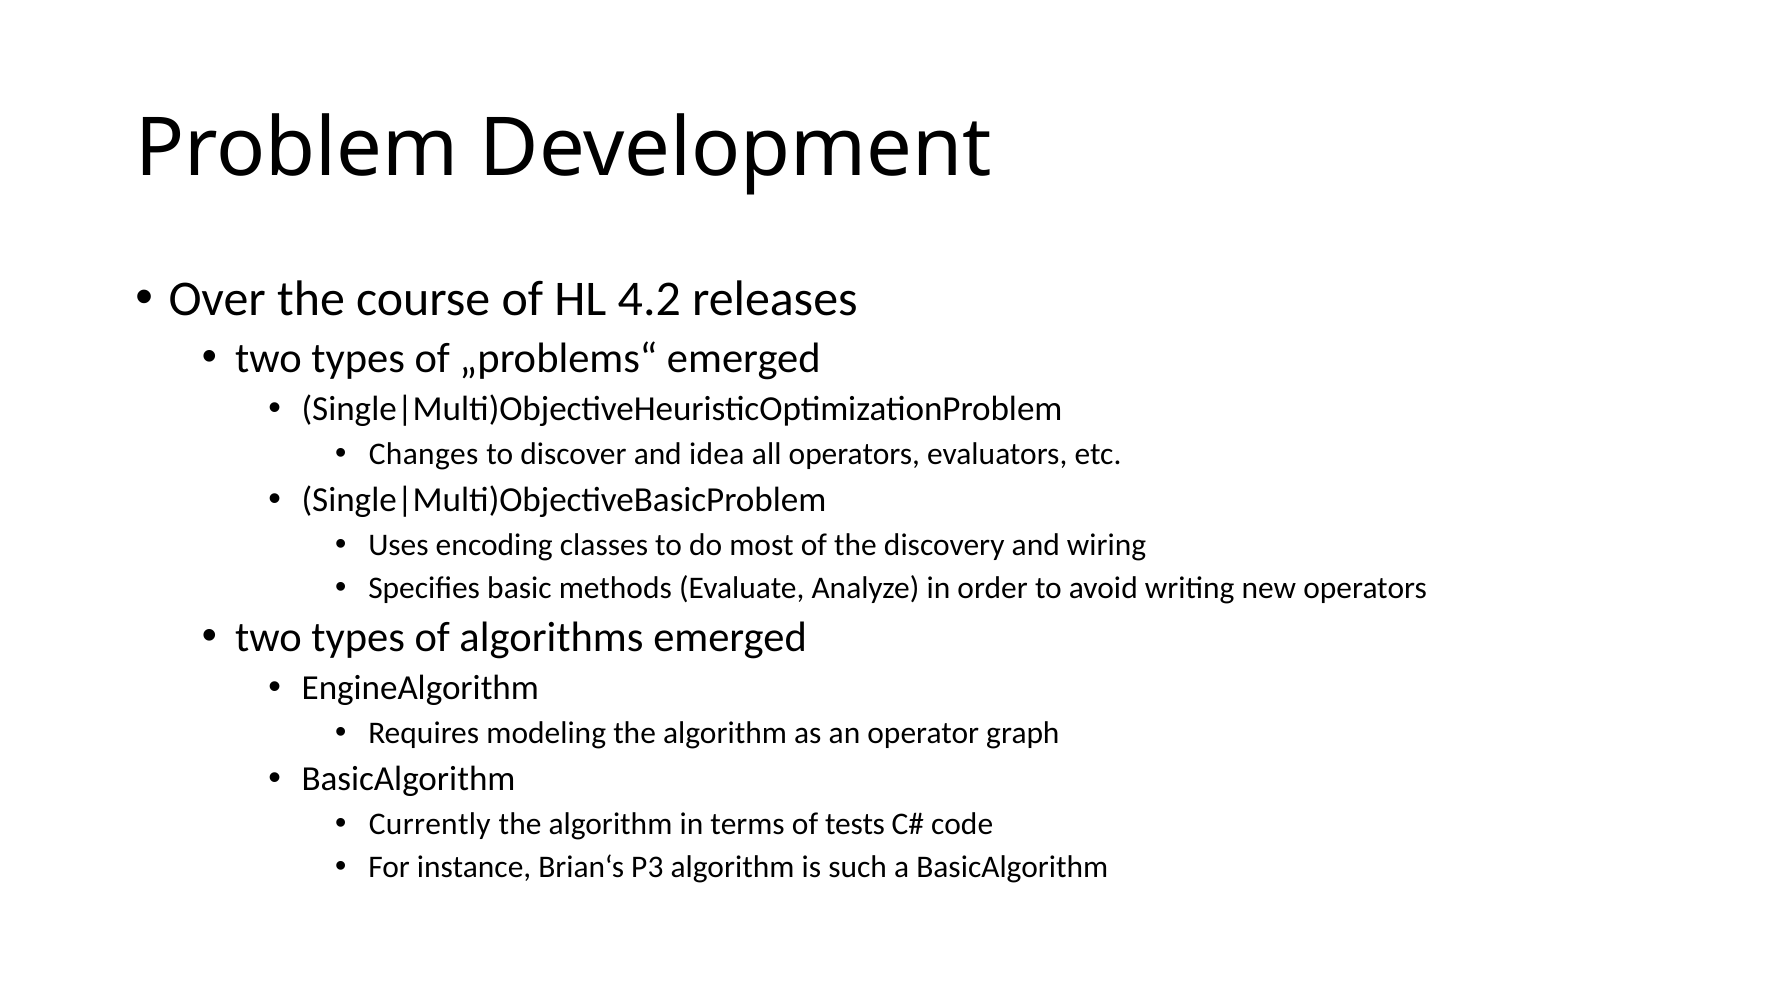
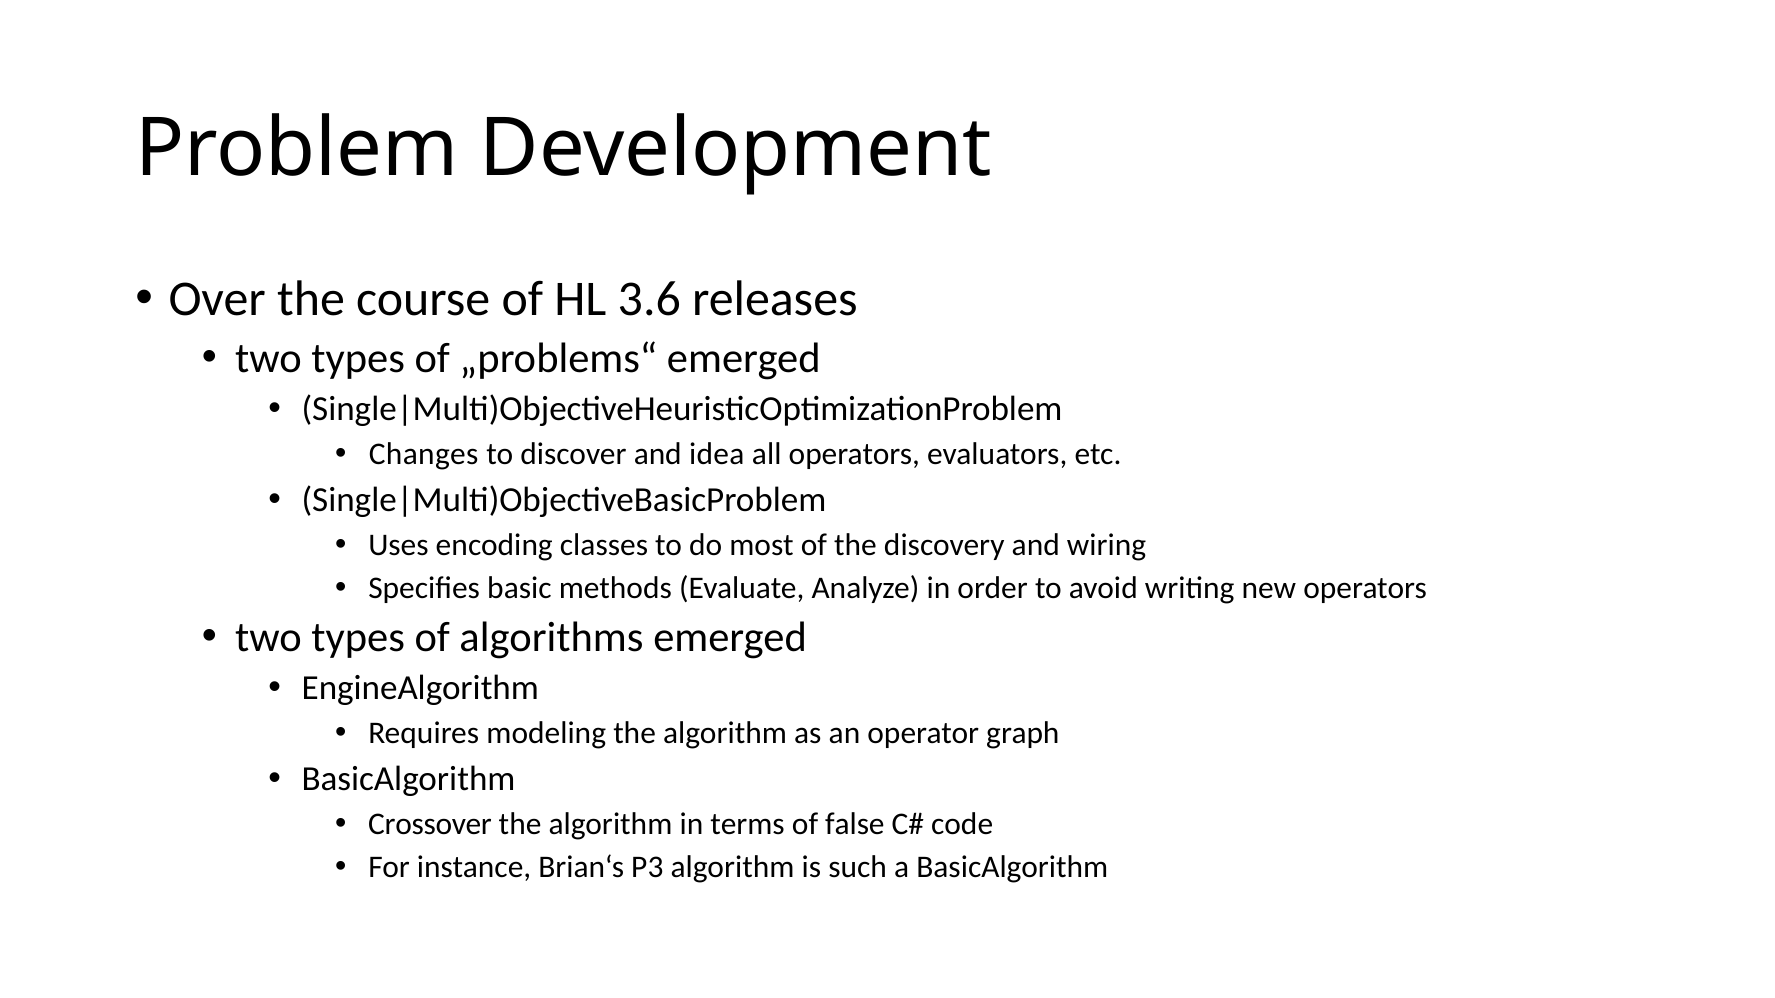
4.2: 4.2 -> 3.6
Currently: Currently -> Crossover
tests: tests -> false
